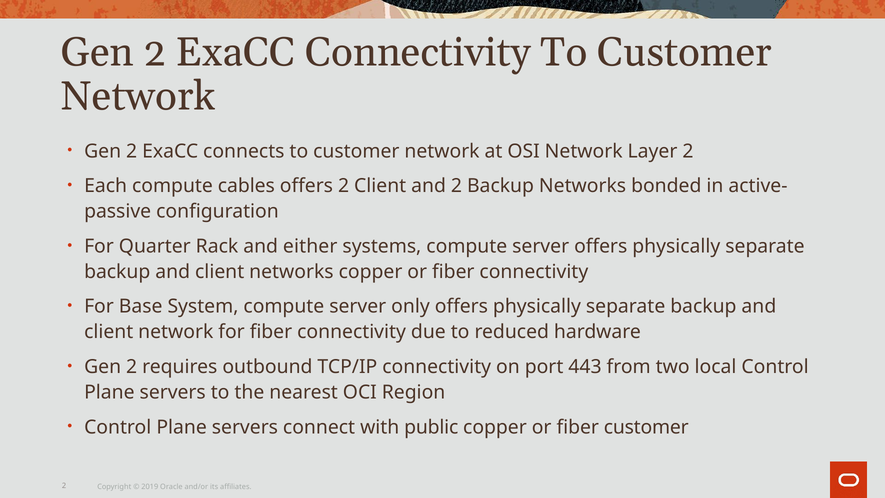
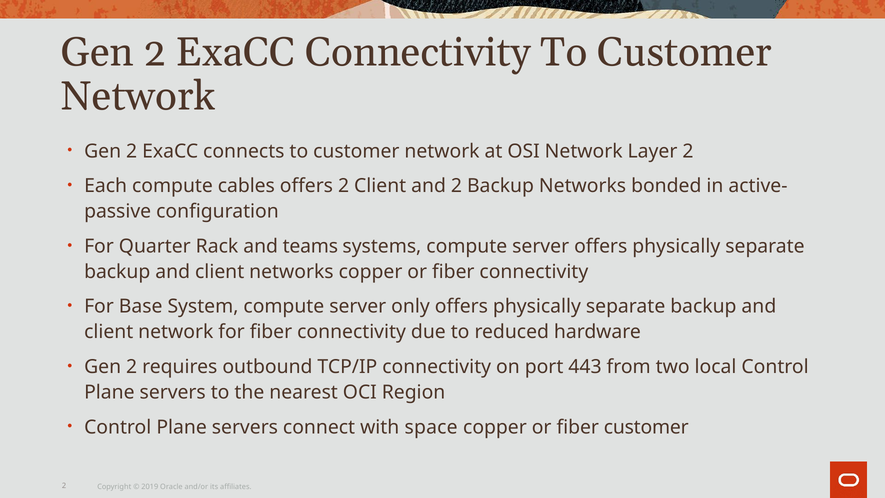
either: either -> teams
public: public -> space
